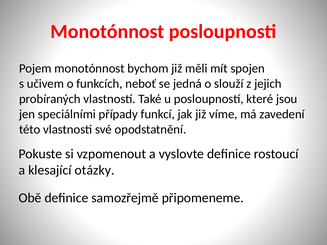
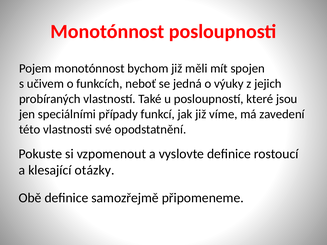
slouží: slouží -> výuky
